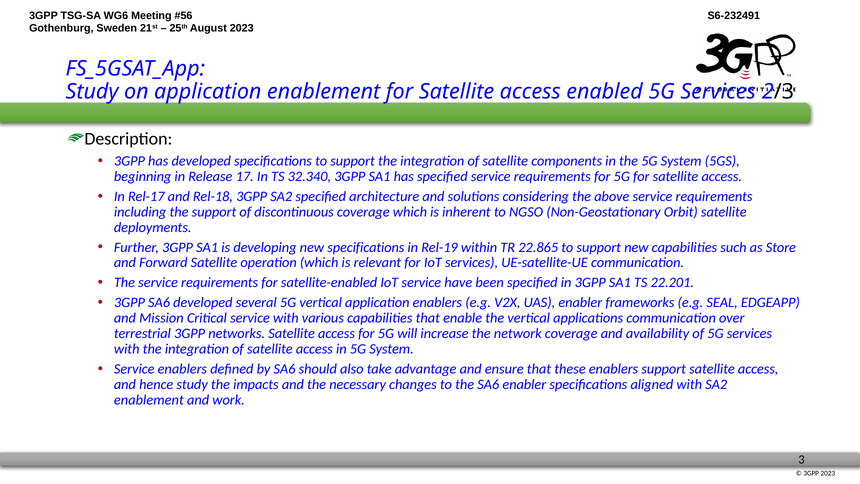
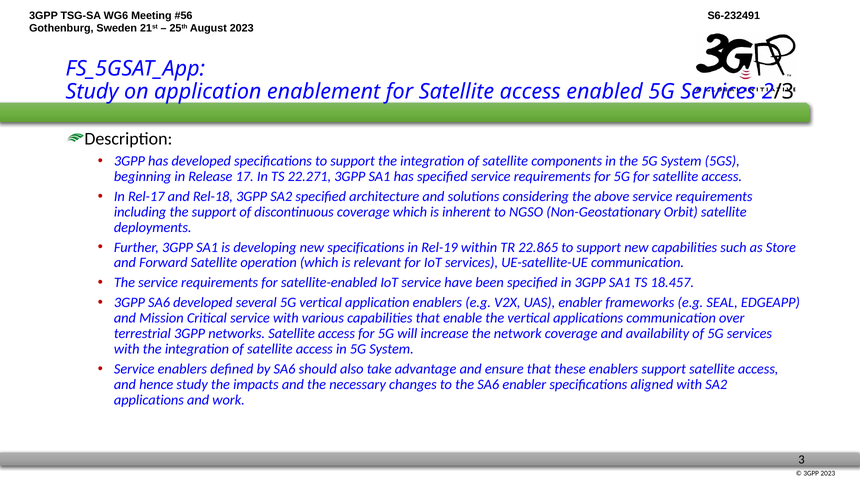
32.340: 32.340 -> 22.271
22.201: 22.201 -> 18.457
enablement at (149, 400): enablement -> applications
